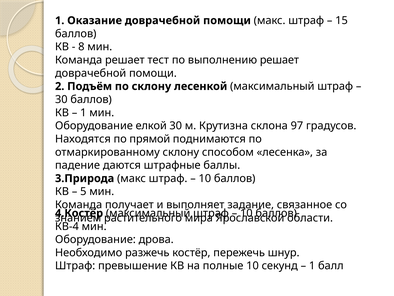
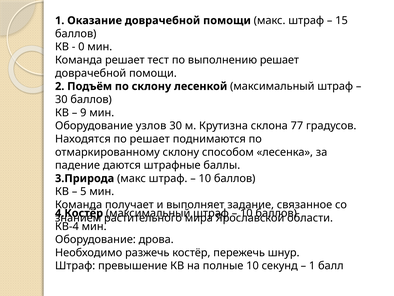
8: 8 -> 0
1 at (83, 112): 1 -> 9
елкой: елкой -> узлов
97: 97 -> 77
по прямой: прямой -> решает
